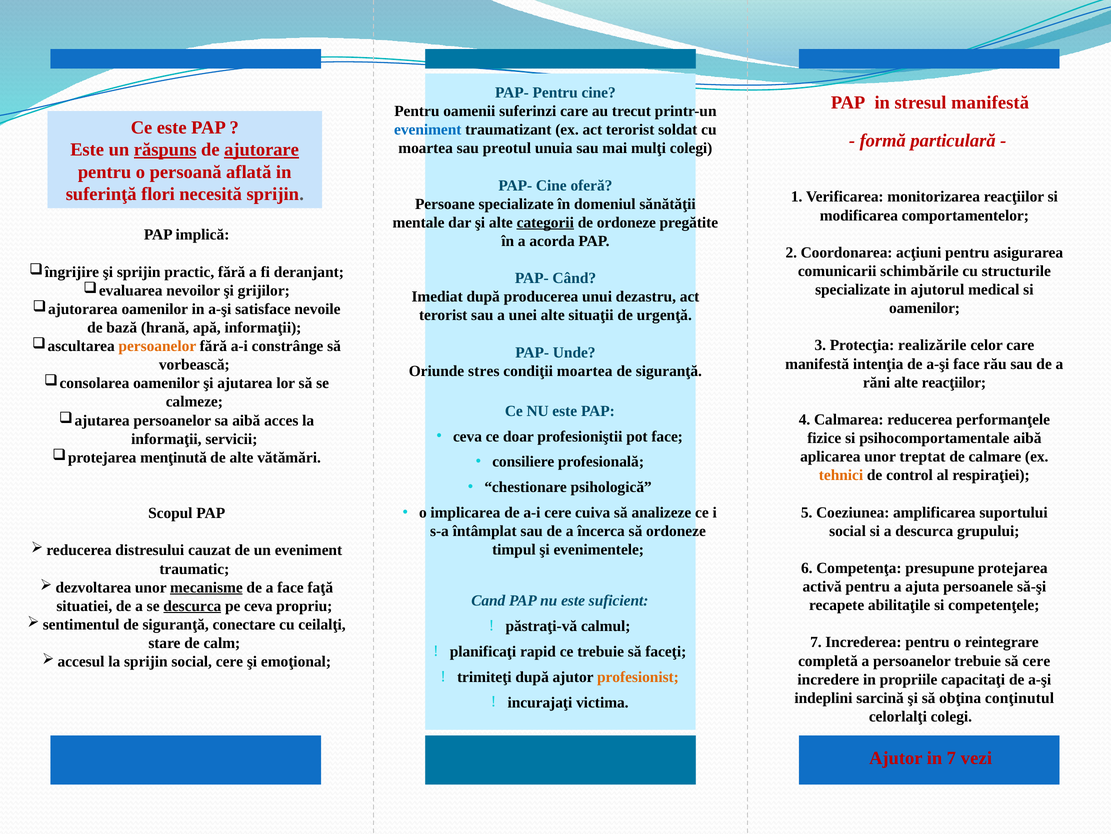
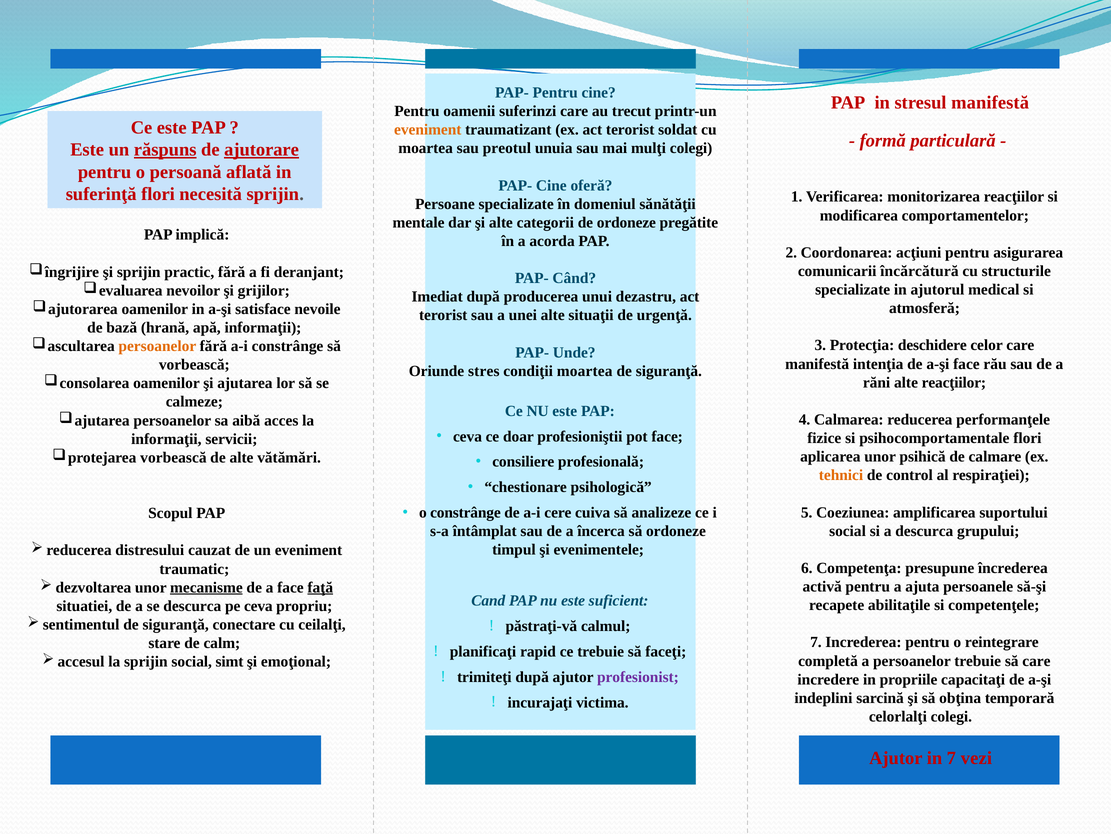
eveniment at (428, 130) colour: blue -> orange
categorii underline: present -> none
schimbările: schimbările -> încărcătură
oamenilor at (925, 308): oamenilor -> atmosferă
realizările: realizările -> deschidere
psihocomportamentale aibă: aibă -> flori
menţinută at (174, 457): menţinută -> vorbească
treptat: treptat -> psihică
o implicarea: implicarea -> constrânge
protejarea: protejarea -> încrederea
faţă underline: none -> present
descurca at (192, 606) underline: present -> none
social cere: cere -> simt
să cere: cere -> care
profesionist colour: orange -> purple
conţinutul: conţinutul -> temporară
